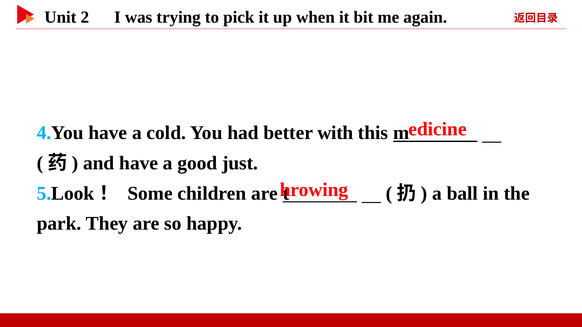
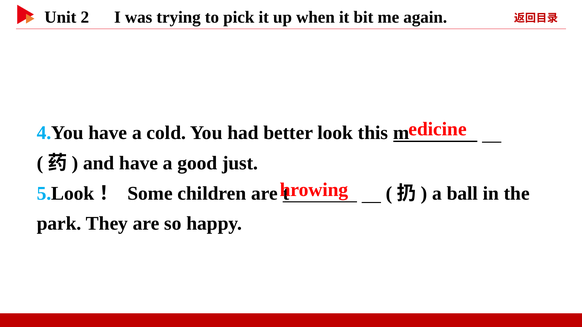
with: with -> look
